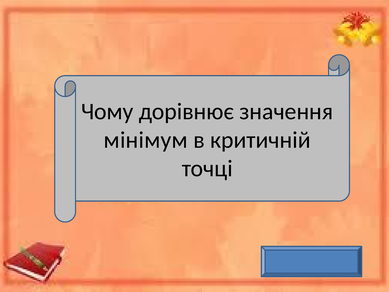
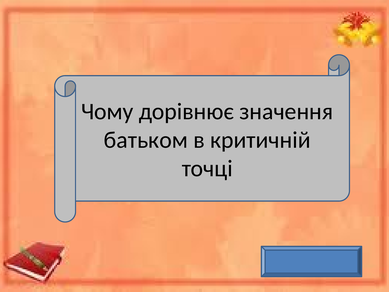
мінімум: мінімум -> батьком
